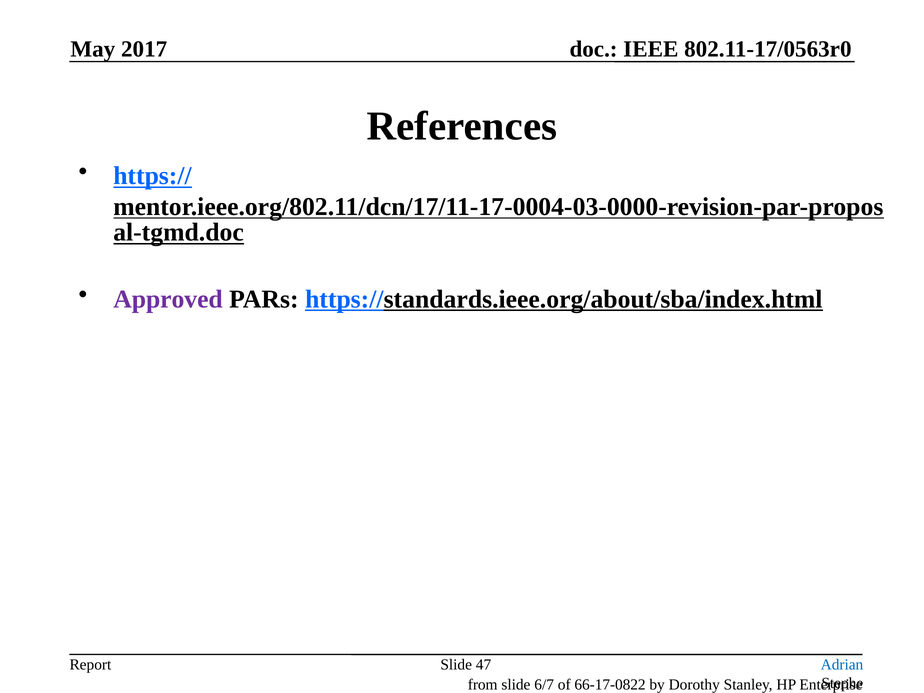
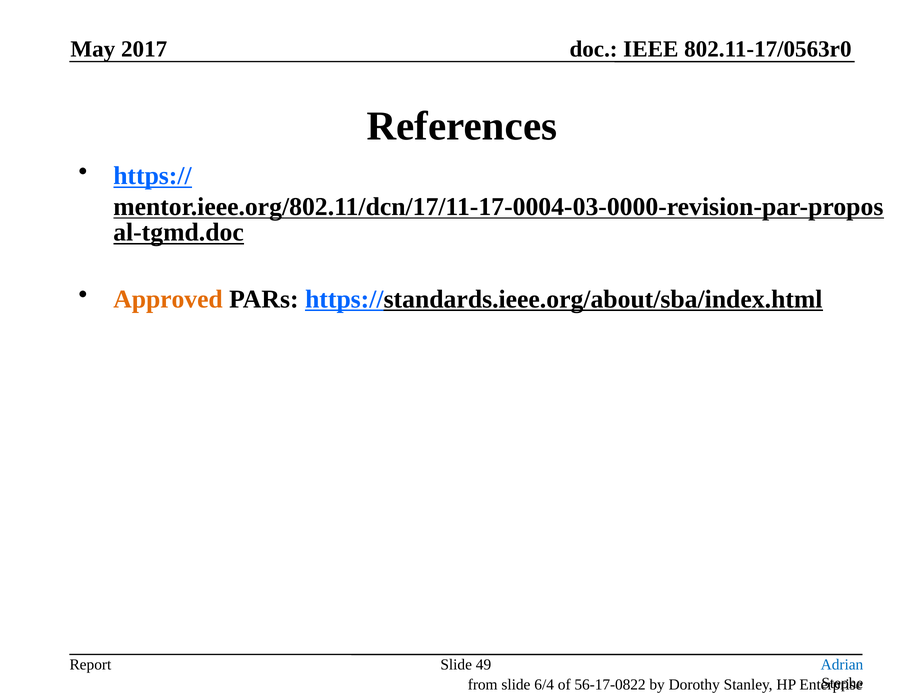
Approved colour: purple -> orange
47: 47 -> 49
6/7: 6/7 -> 6/4
66-17-0822: 66-17-0822 -> 56-17-0822
